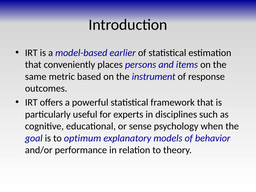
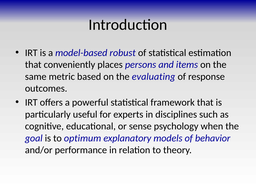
earlier: earlier -> robust
instrument: instrument -> evaluating
